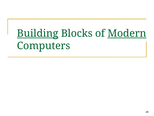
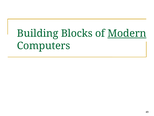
Building underline: present -> none
